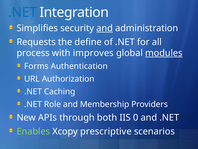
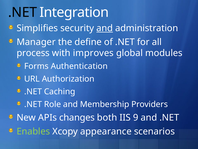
.NET at (23, 12) colour: blue -> black
Requests: Requests -> Manager
modules underline: present -> none
through: through -> changes
0: 0 -> 9
prescriptive: prescriptive -> appearance
